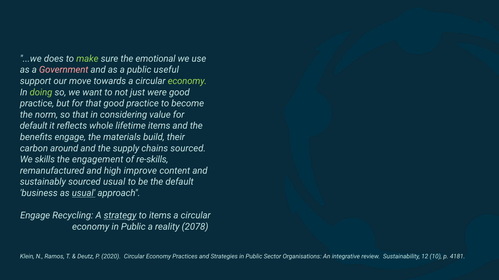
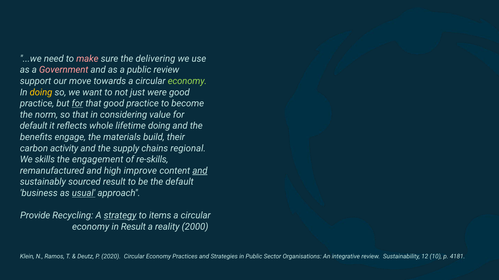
does: does -> need
make colour: light green -> pink
emotional: emotional -> delivering
public useful: useful -> review
doing at (41, 93) colour: light green -> yellow
for at (77, 104) underline: none -> present
lifetime items: items -> doing
around: around -> activity
chains sourced: sourced -> regional
and at (200, 171) underline: none -> present
sourced usual: usual -> result
Engage at (35, 216): Engage -> Provide
economy in Public: Public -> Result
2078: 2078 -> 2000
